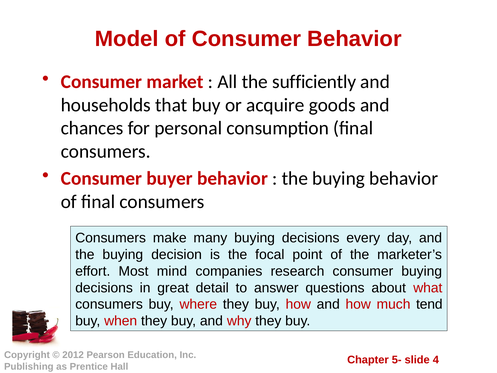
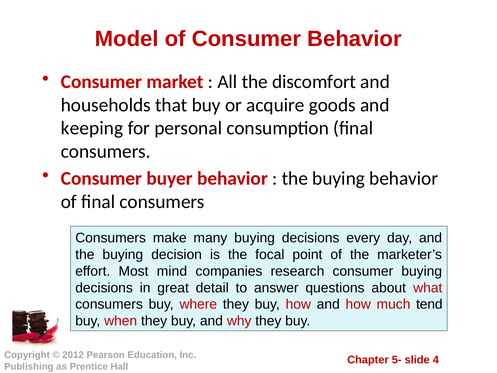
sufficiently: sufficiently -> discomfort
chances: chances -> keeping
